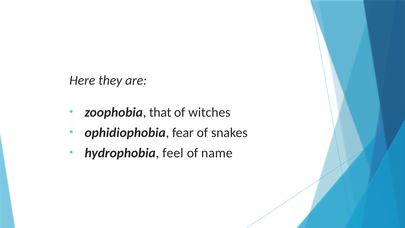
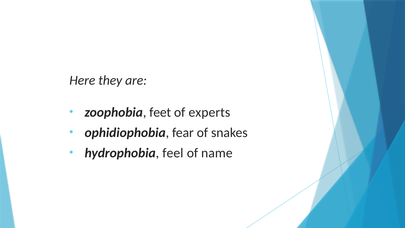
that: that -> feet
witches: witches -> experts
